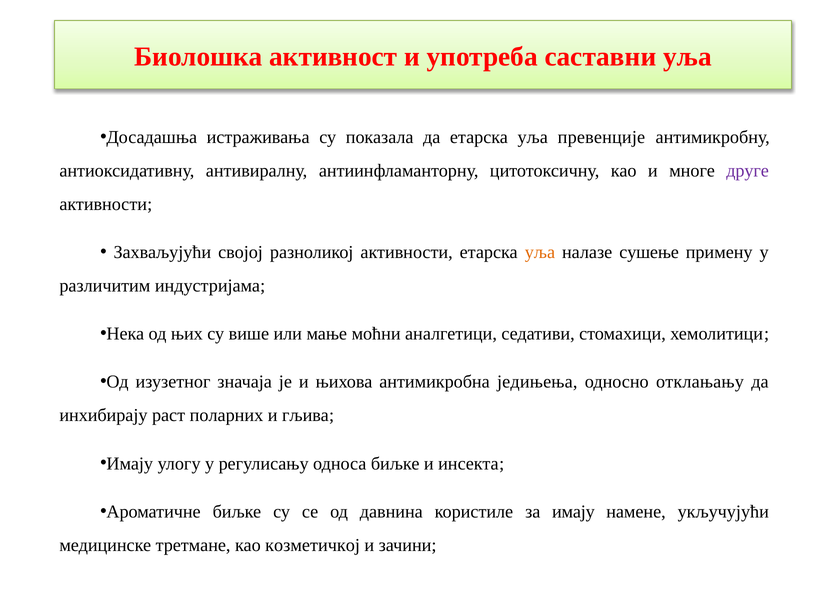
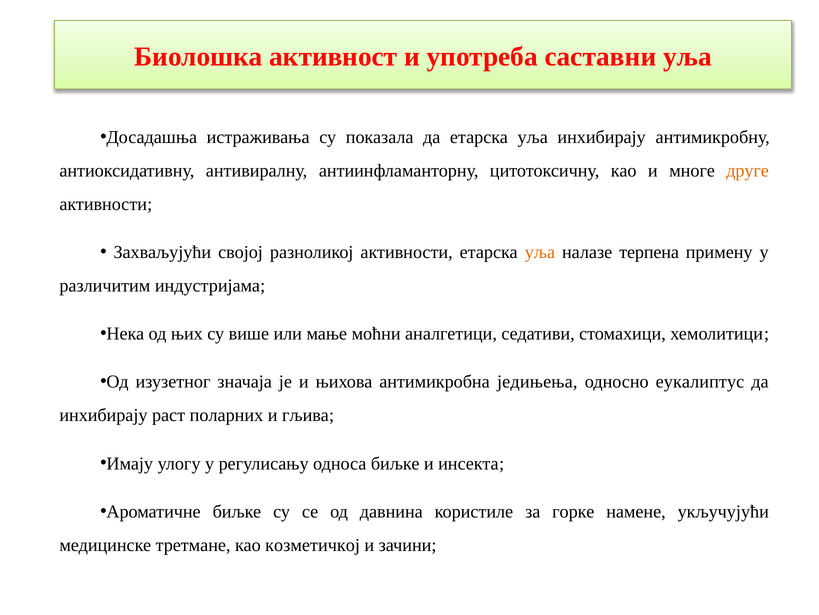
уља превенције: превенције -> инхибирају
друге colour: purple -> orange
сушење: сушење -> терпена
отклањању: отклањању -> еукалиптус
за имају: имају -> горке
